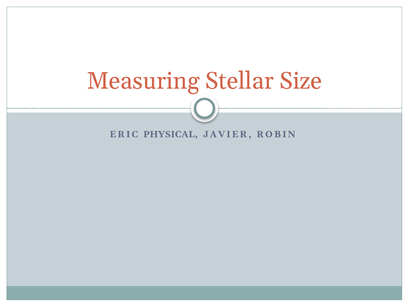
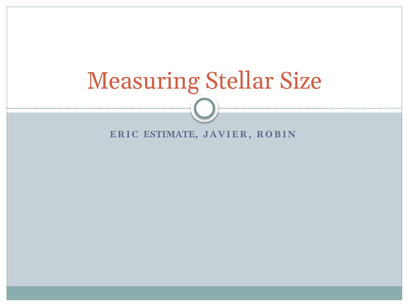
PHYSICAL: PHYSICAL -> ESTIMATE
